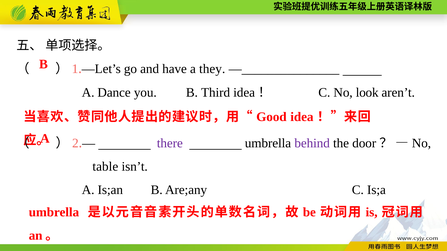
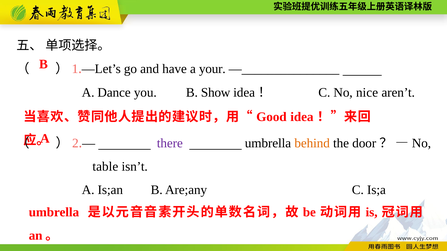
they: they -> your
Third: Third -> Show
look: look -> nice
behind colour: purple -> orange
